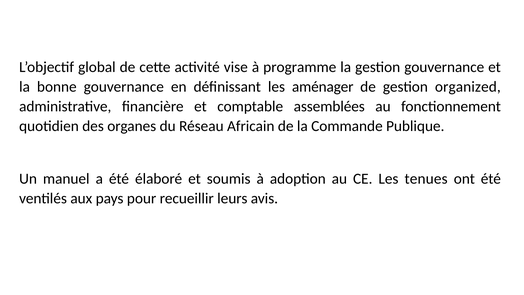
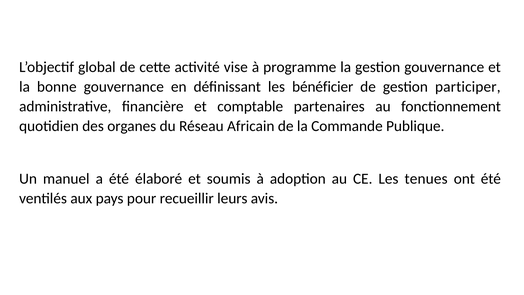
aménager: aménager -> bénéficier
organized: organized -> participer
assemblées: assemblées -> partenaires
